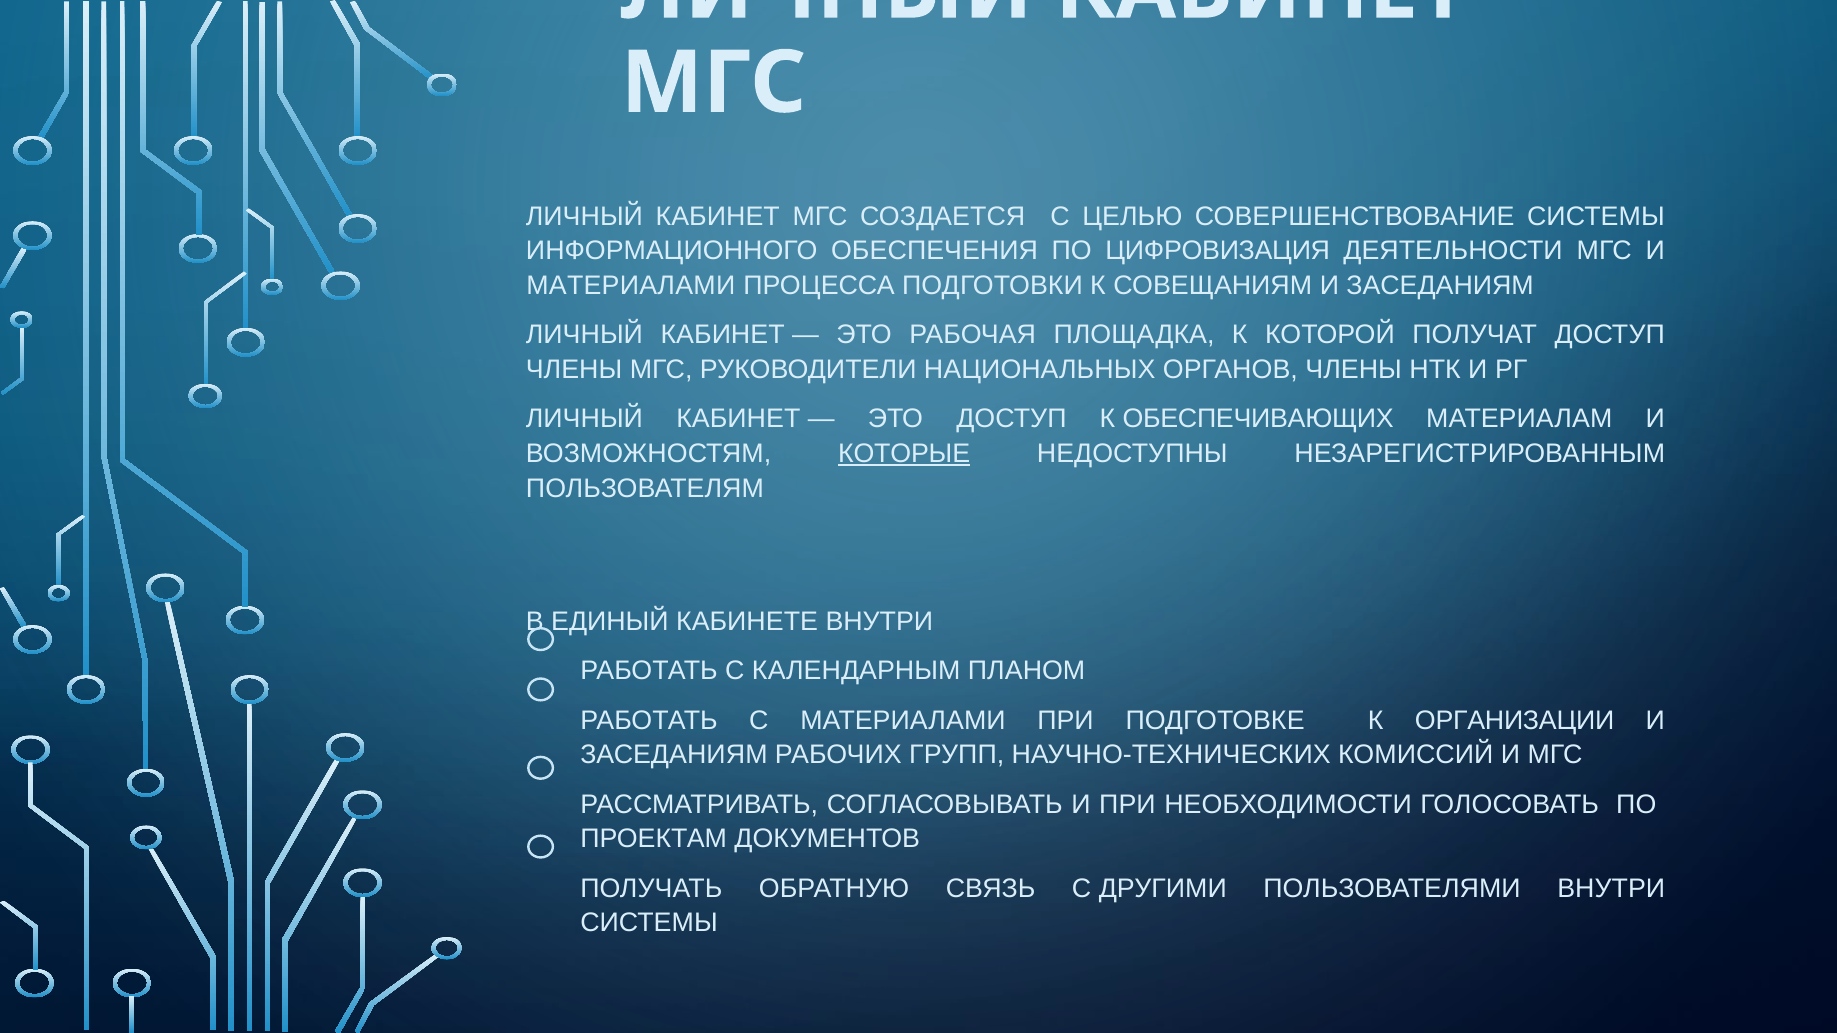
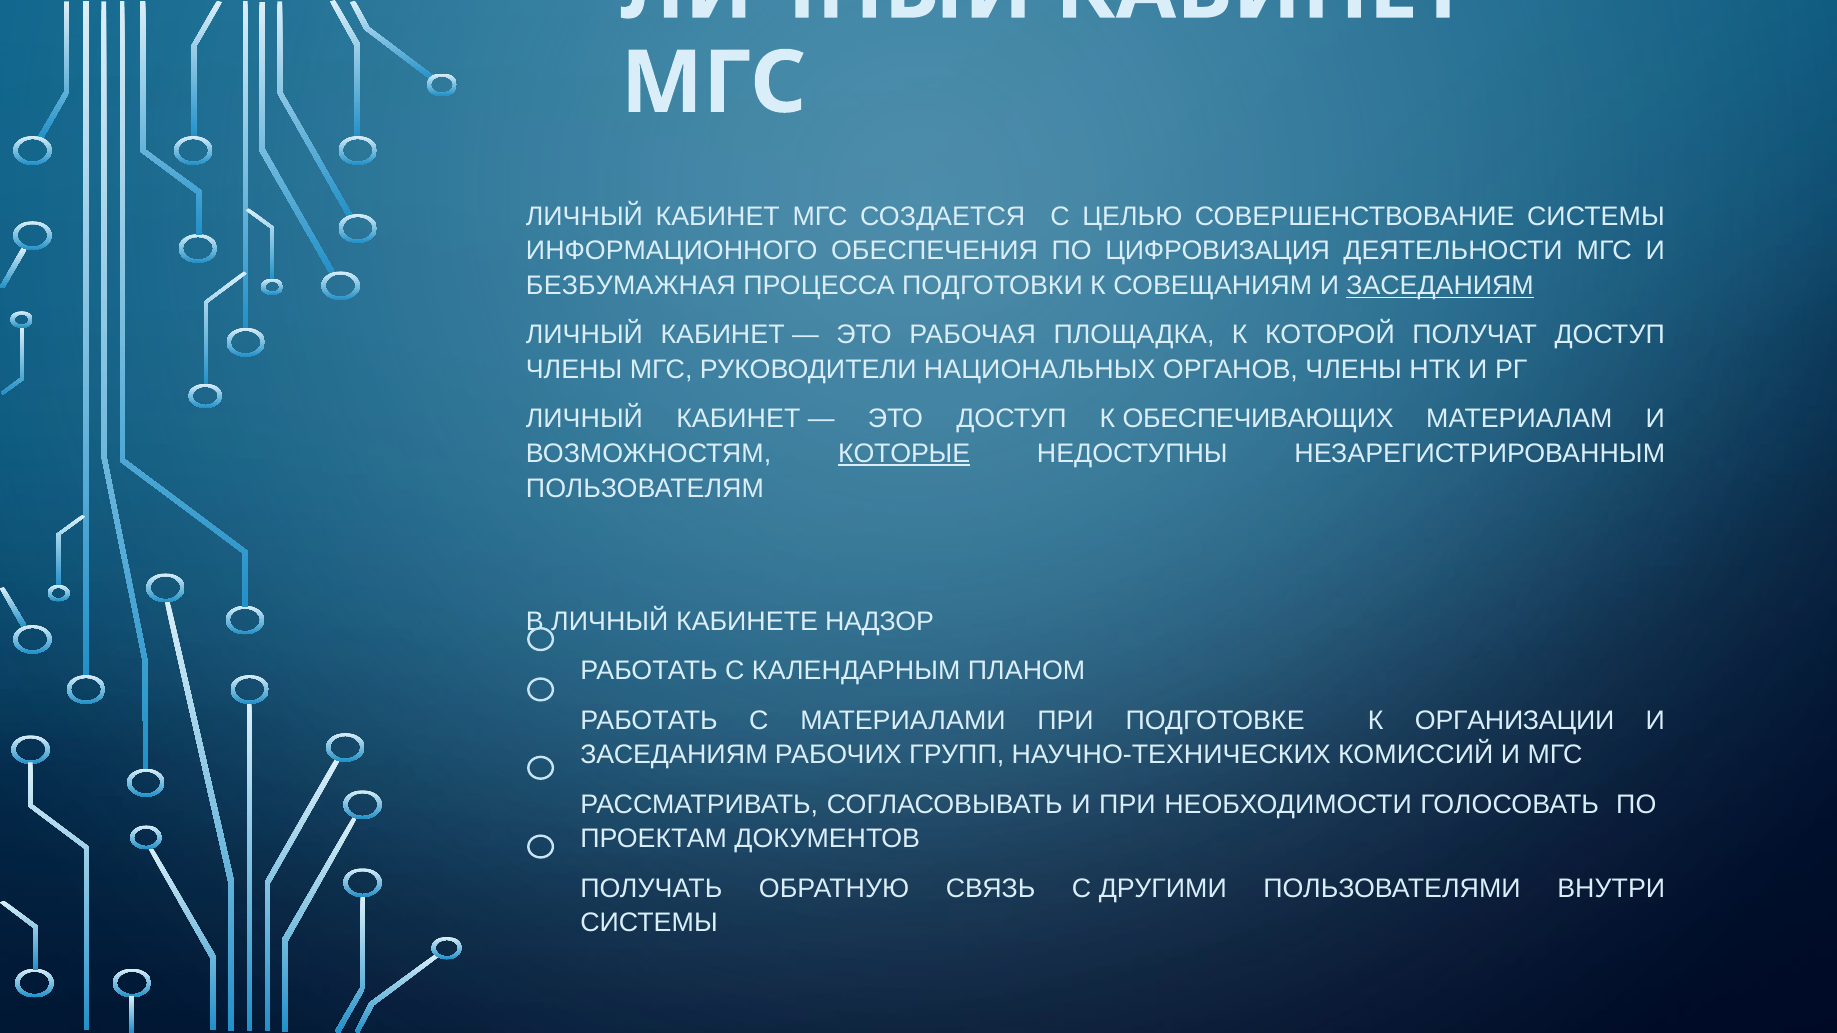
МАТЕРИАЛАМИ at (631, 286): МАТЕРИАЛАМИ -> БЕЗБУМАЖНАЯ
ЗАСЕДАНИЯМ at (1440, 286) underline: none -> present
В ЕДИНЫЙ: ЕДИНЫЙ -> ЛИЧНЫЙ
КАБИНЕТЕ ВНУТРИ: ВНУТРИ -> НАДЗОР
